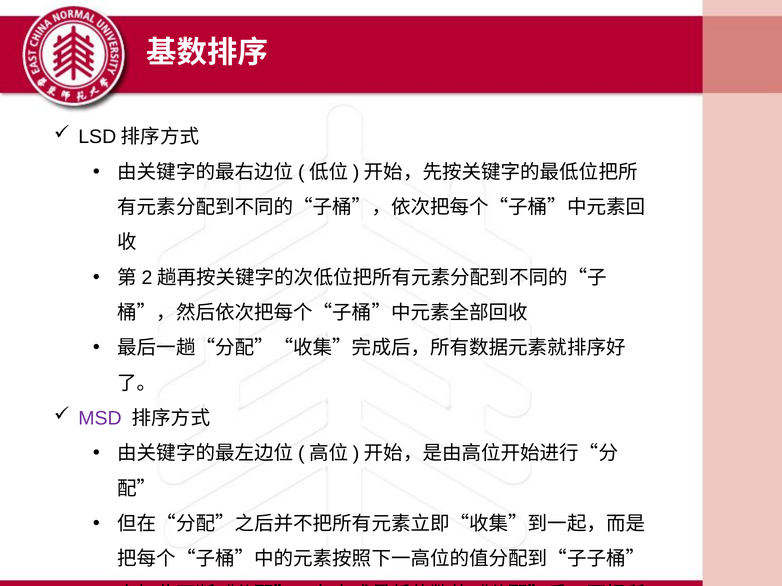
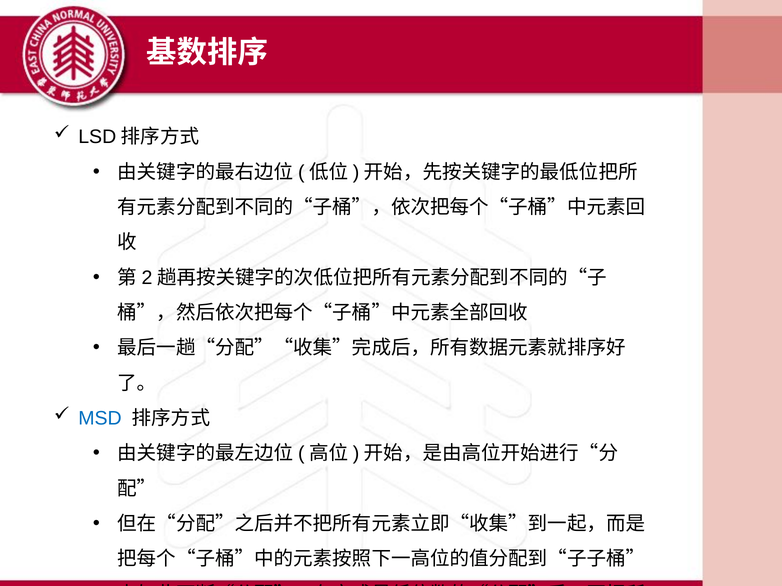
MSD colour: purple -> blue
